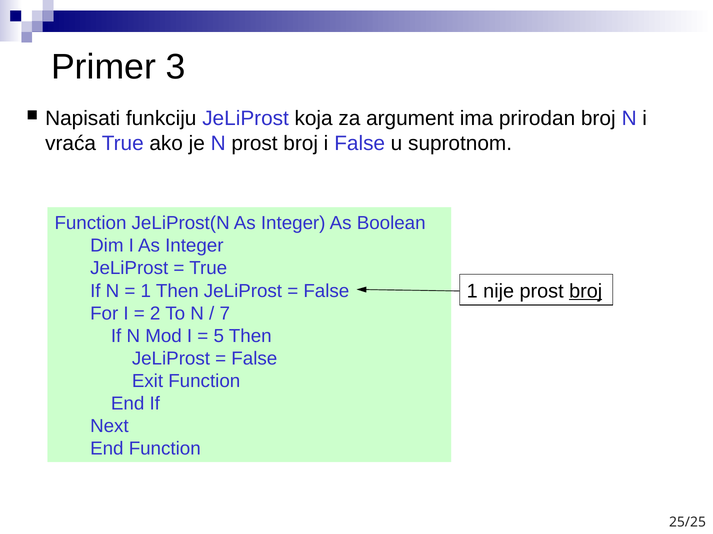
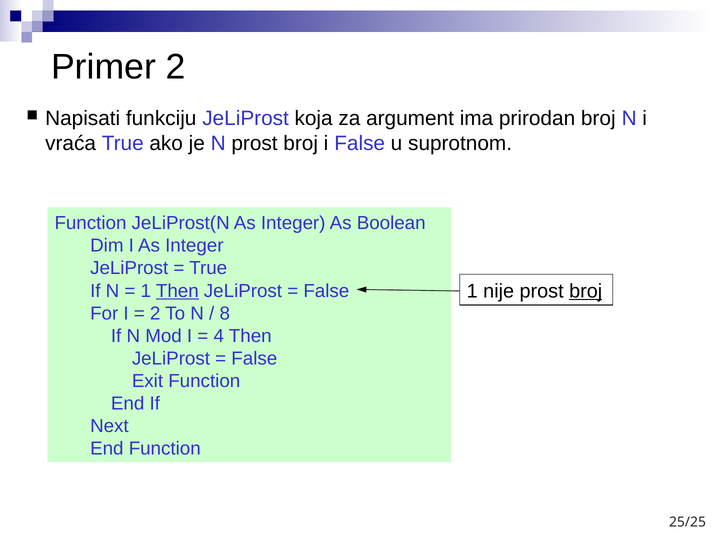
Primer 3: 3 -> 2
Then at (177, 291) underline: none -> present
7: 7 -> 8
5: 5 -> 4
